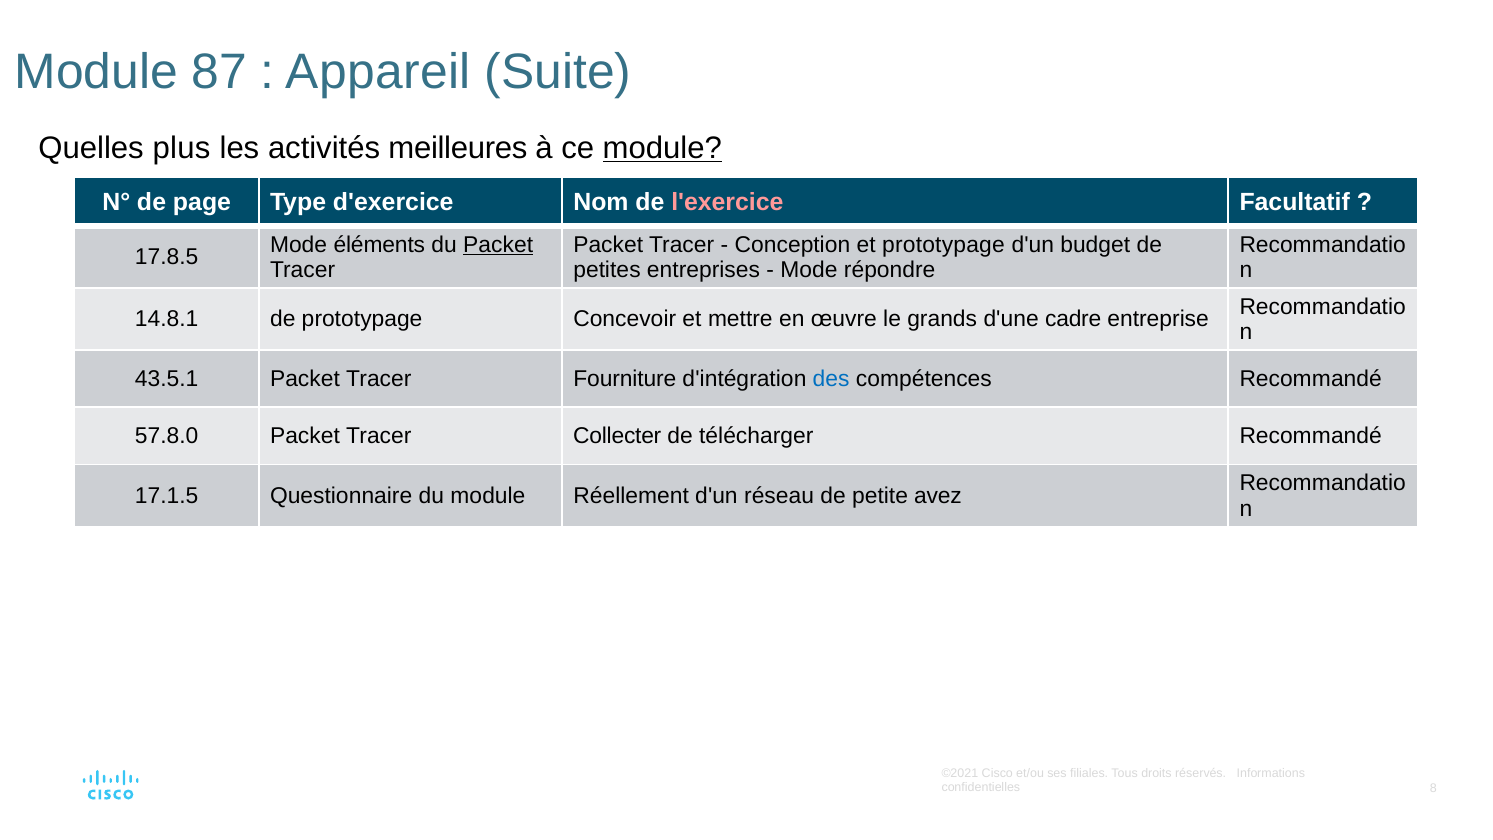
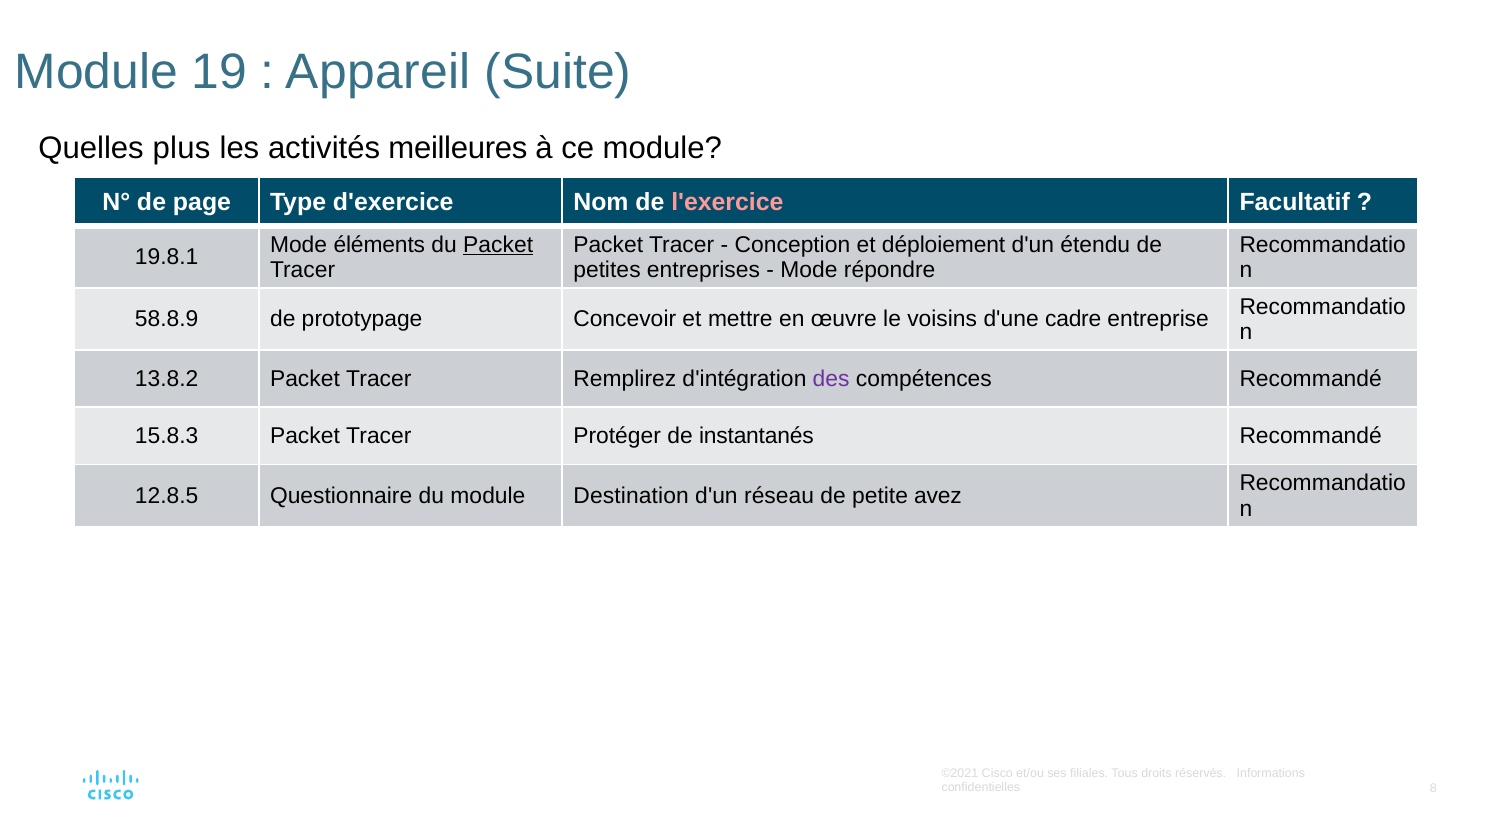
87: 87 -> 19
module at (662, 148) underline: present -> none
et prototypage: prototypage -> déploiement
budget: budget -> étendu
17.8.5: 17.8.5 -> 19.8.1
14.8.1: 14.8.1 -> 58.8.9
grands: grands -> voisins
43.5.1: 43.5.1 -> 13.8.2
Fourniture: Fourniture -> Remplirez
des colour: blue -> purple
57.8.0: 57.8.0 -> 15.8.3
Collecter: Collecter -> Protéger
télécharger: télécharger -> instantanés
17.1.5: 17.1.5 -> 12.8.5
Réellement: Réellement -> Destination
